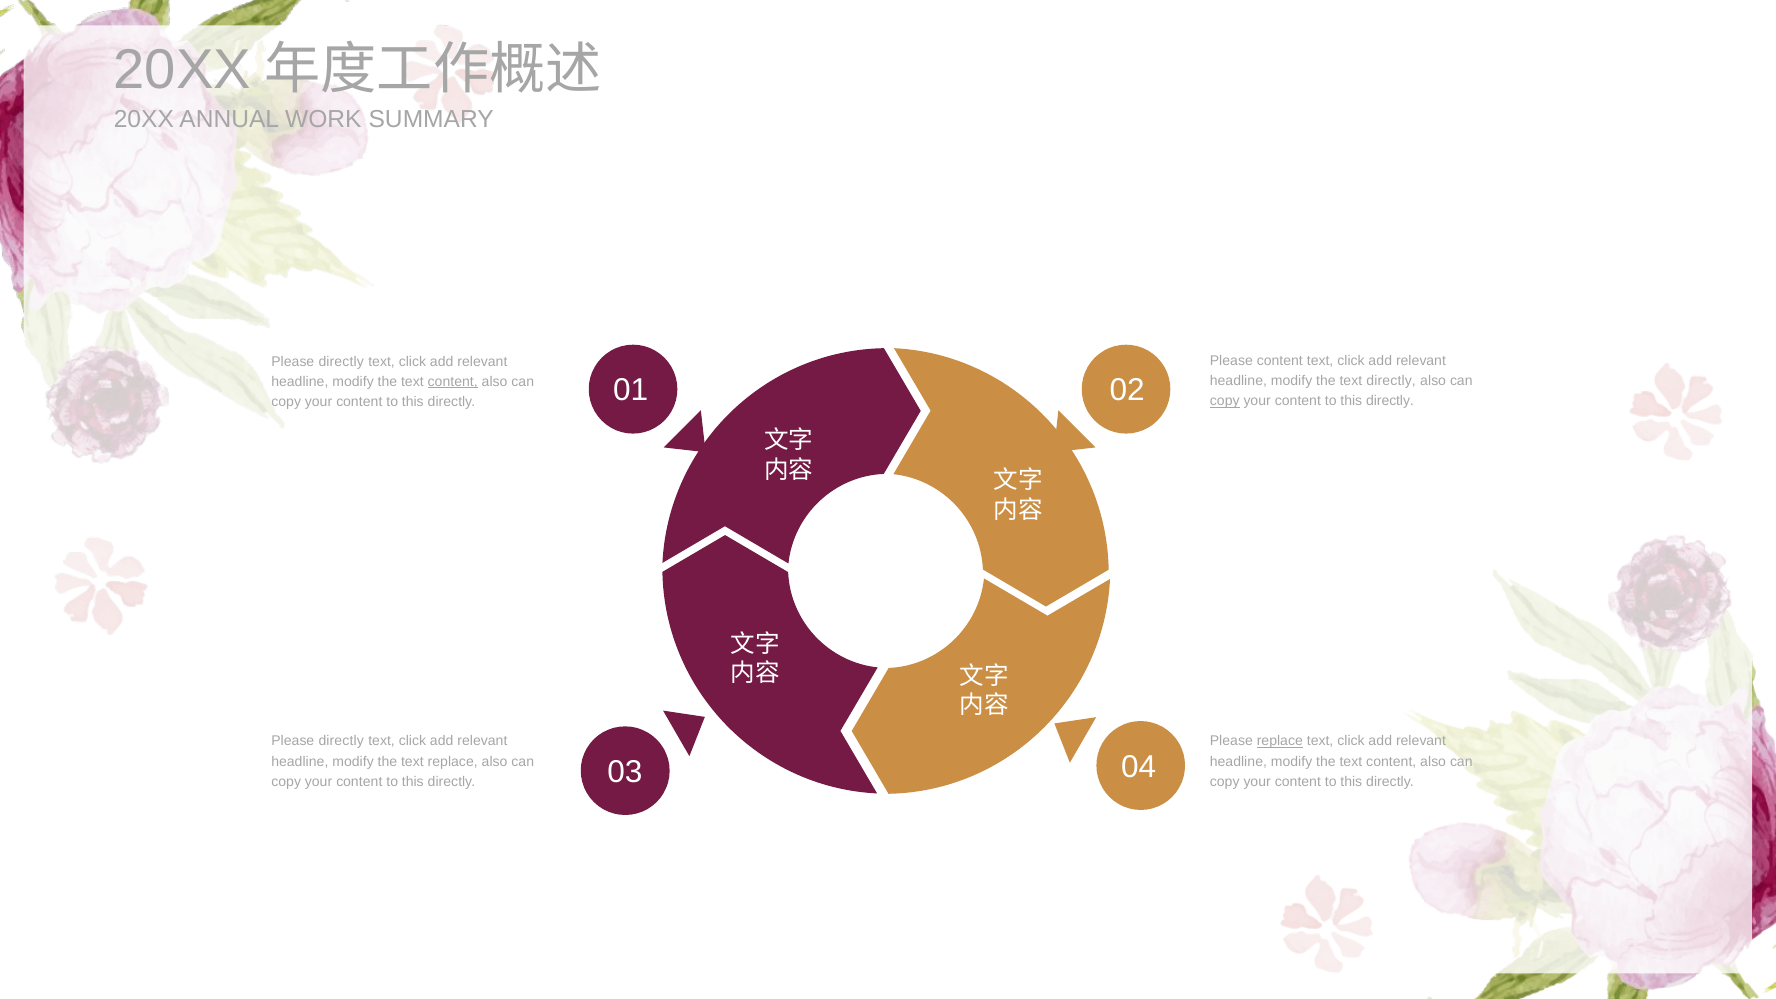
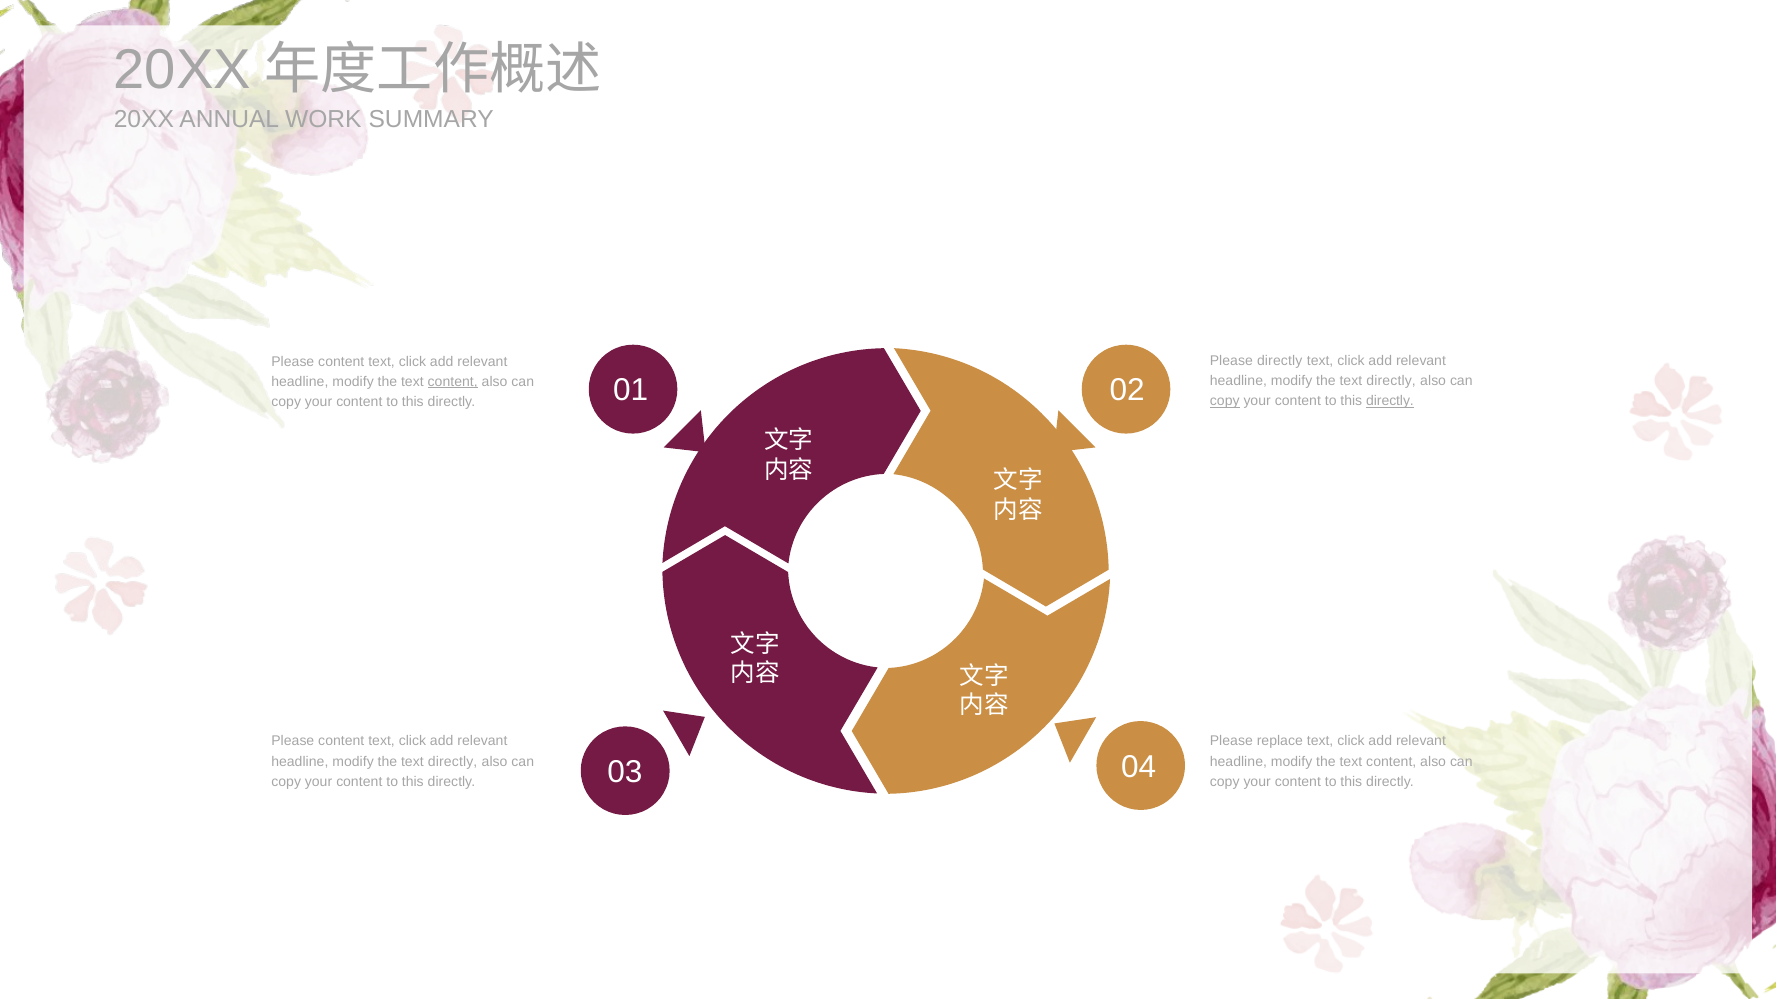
Please content: content -> directly
directly at (341, 361): directly -> content
directly at (1390, 401) underline: none -> present
directly at (341, 741): directly -> content
replace at (1280, 741) underline: present -> none
replace at (453, 761): replace -> directly
